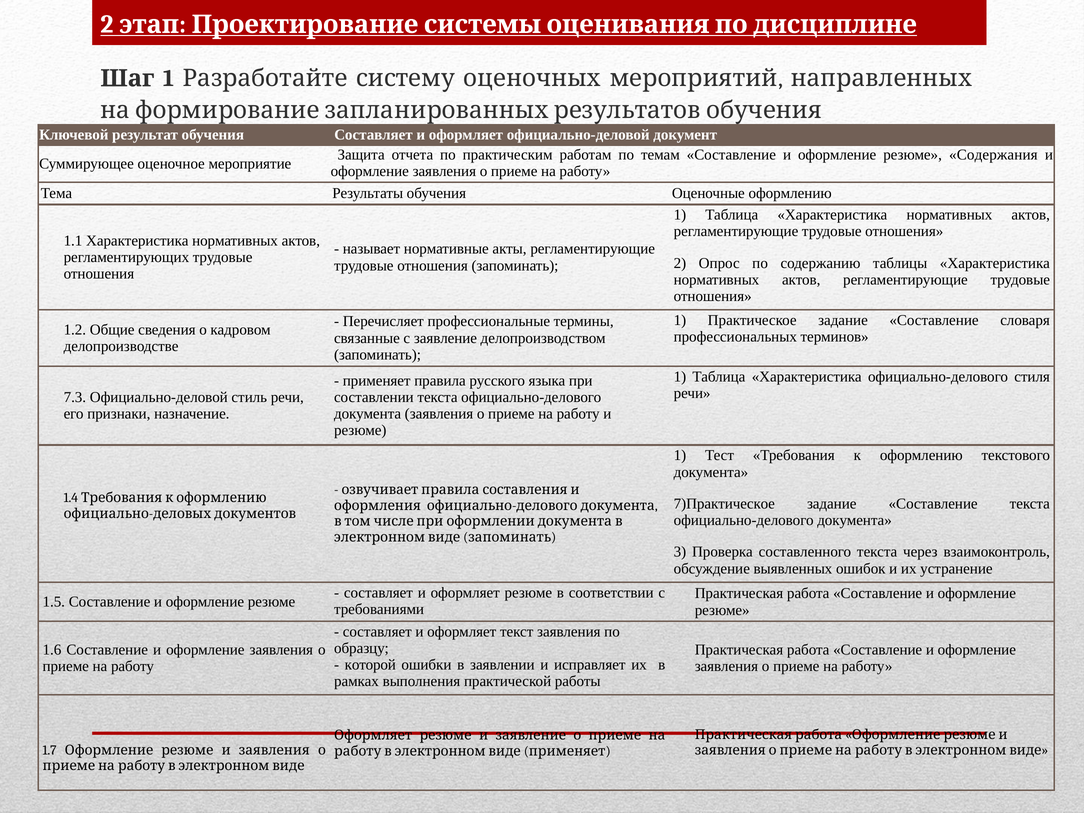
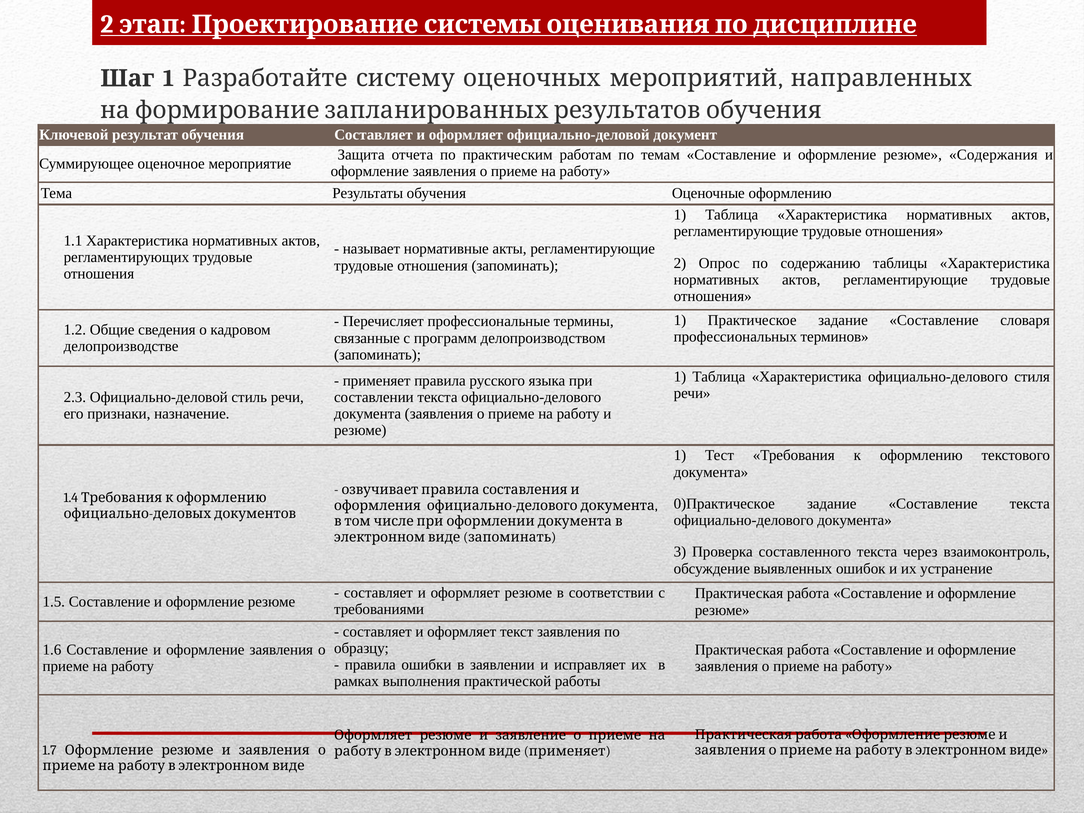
с заявление: заявление -> программ
7.3: 7.3 -> 2.3
7)Практическое: 7)Практическое -> 0)Практическое
которой at (370, 665): которой -> правила
